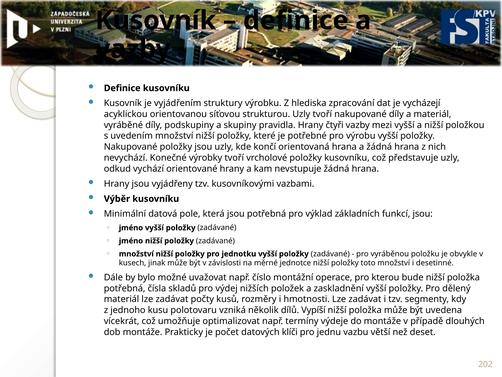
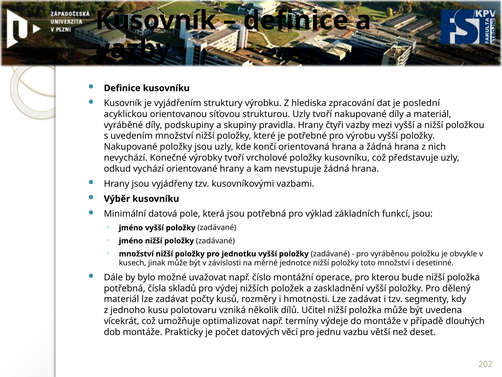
vycházejí: vycházejí -> poslední
Vypíší: Vypíší -> Učitel
klíči: klíči -> věcí
